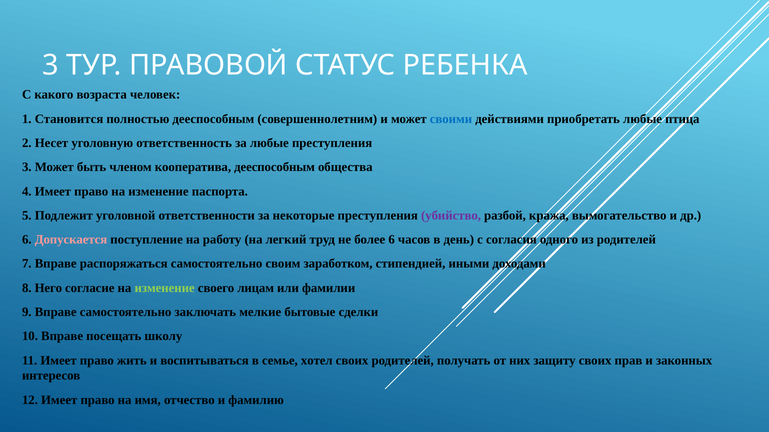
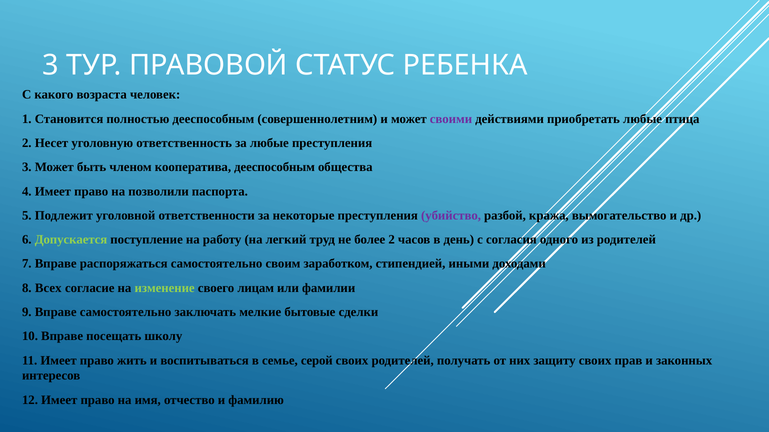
своими colour: blue -> purple
право на изменение: изменение -> позволили
Допускается colour: pink -> light green
более 6: 6 -> 2
Него: Него -> Всех
хотел: хотел -> серой
